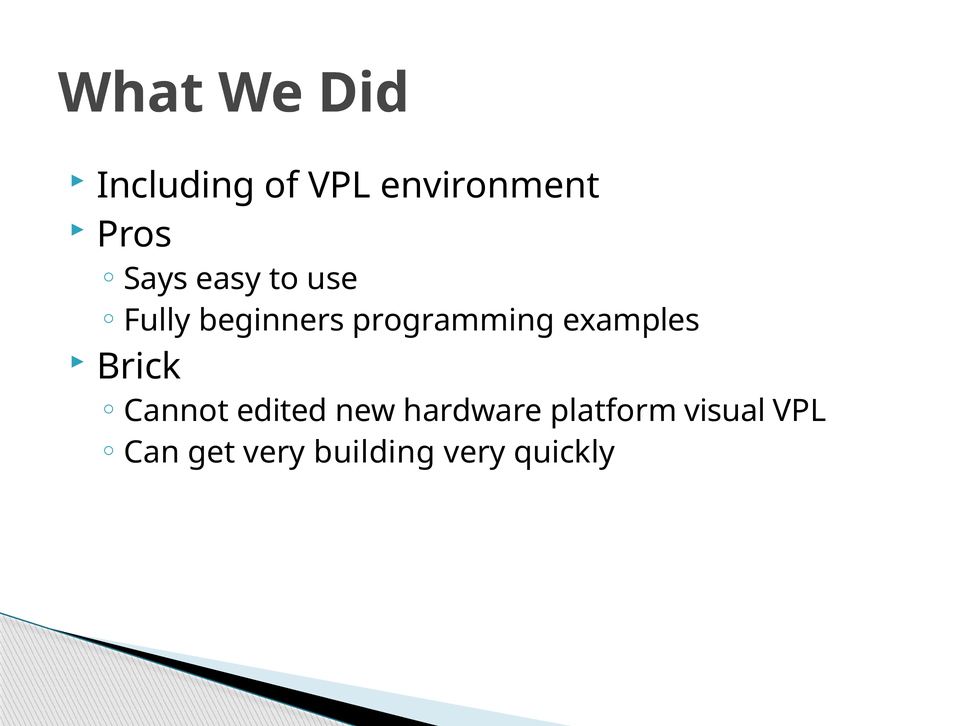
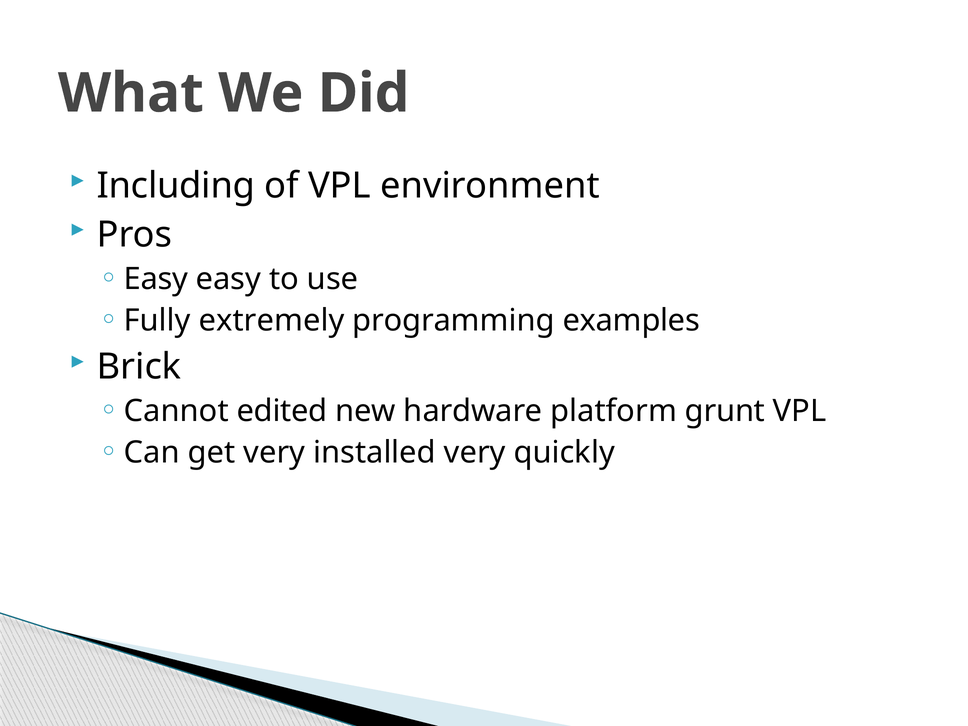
Says at (156, 279): Says -> Easy
beginners: beginners -> extremely
visual: visual -> grunt
building: building -> installed
